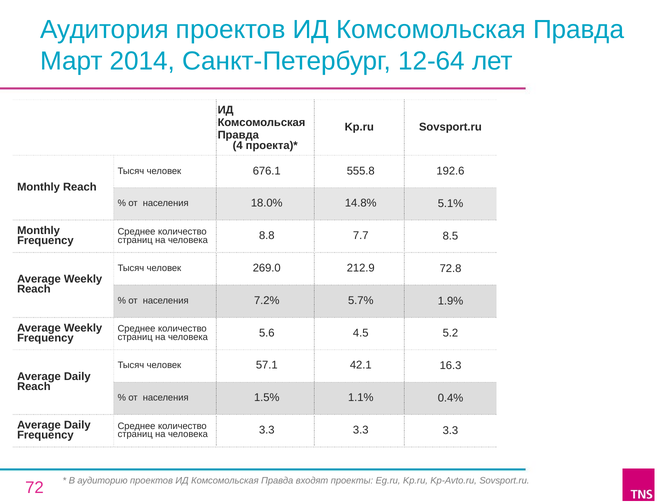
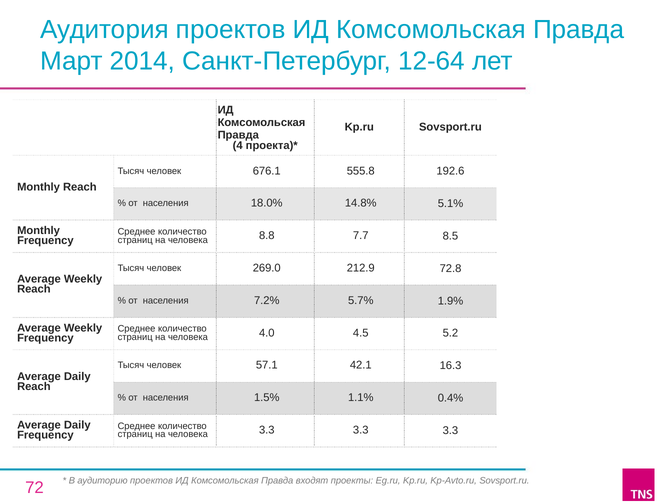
5.6: 5.6 -> 4.0
